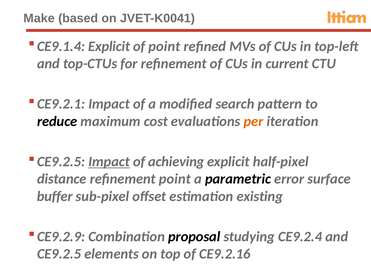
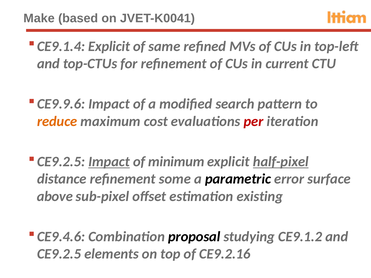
of point: point -> same
CE9.2.1: CE9.2.1 -> CE9.9.6
reduce colour: black -> orange
per colour: orange -> red
achieving: achieving -> minimum
half-pixel underline: none -> present
refinement point: point -> some
buffer: buffer -> above
CE9.2.9: CE9.2.9 -> CE9.4.6
CE9.2.4: CE9.2.4 -> CE9.1.2
